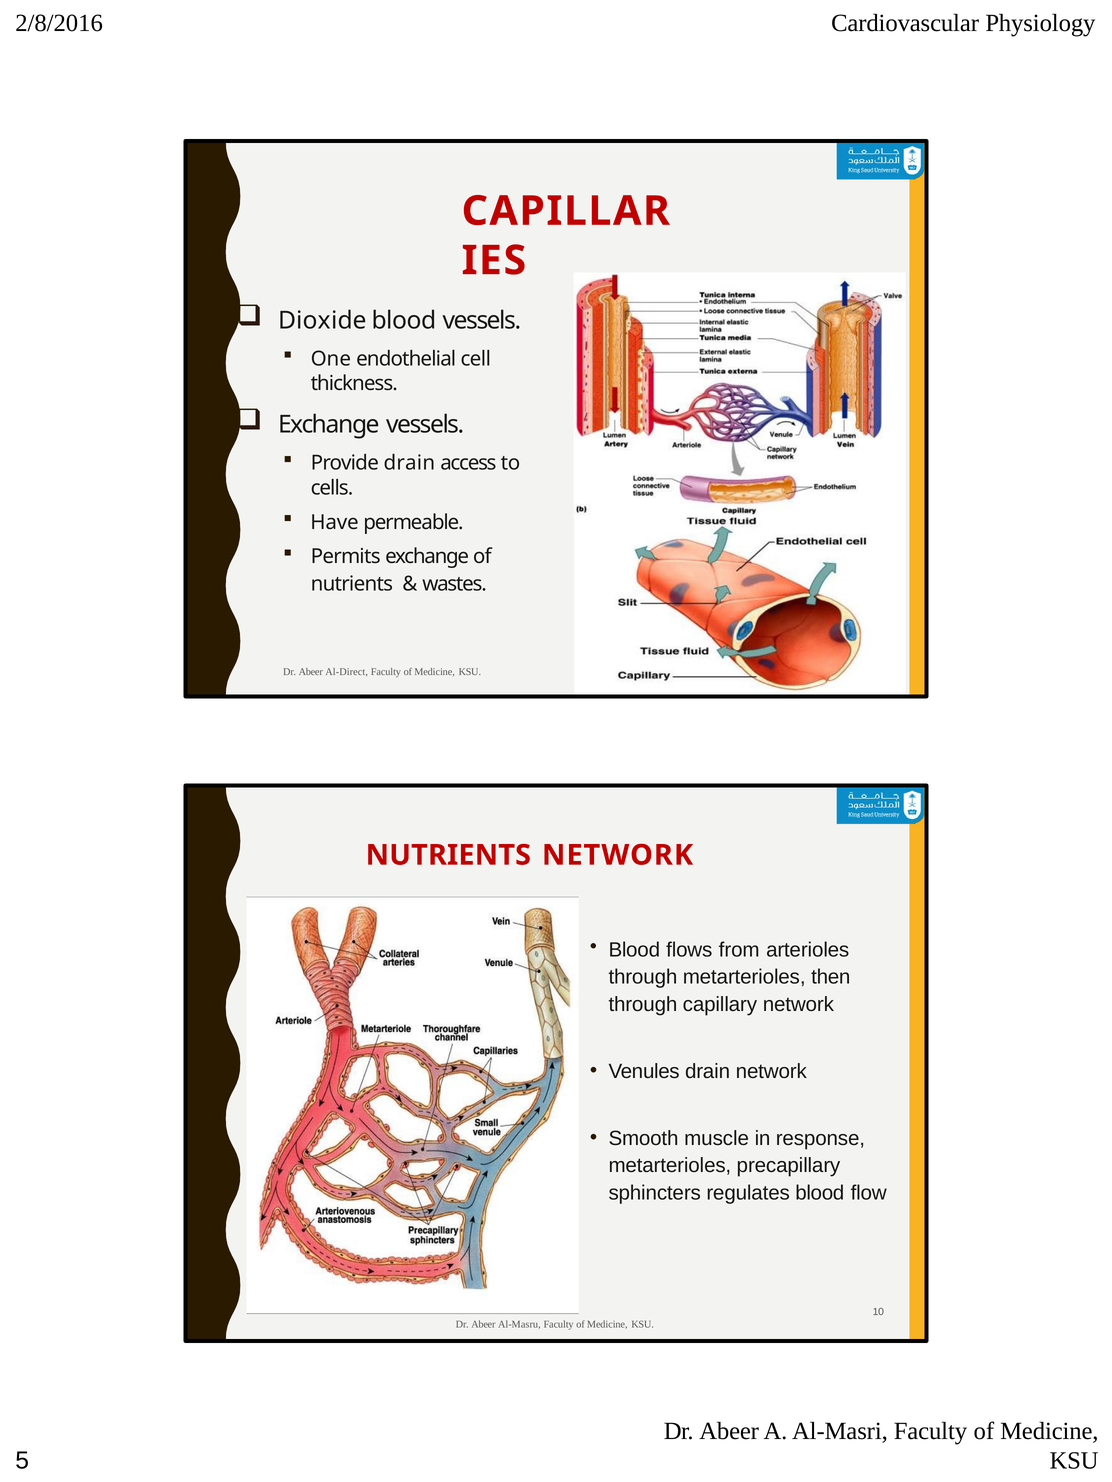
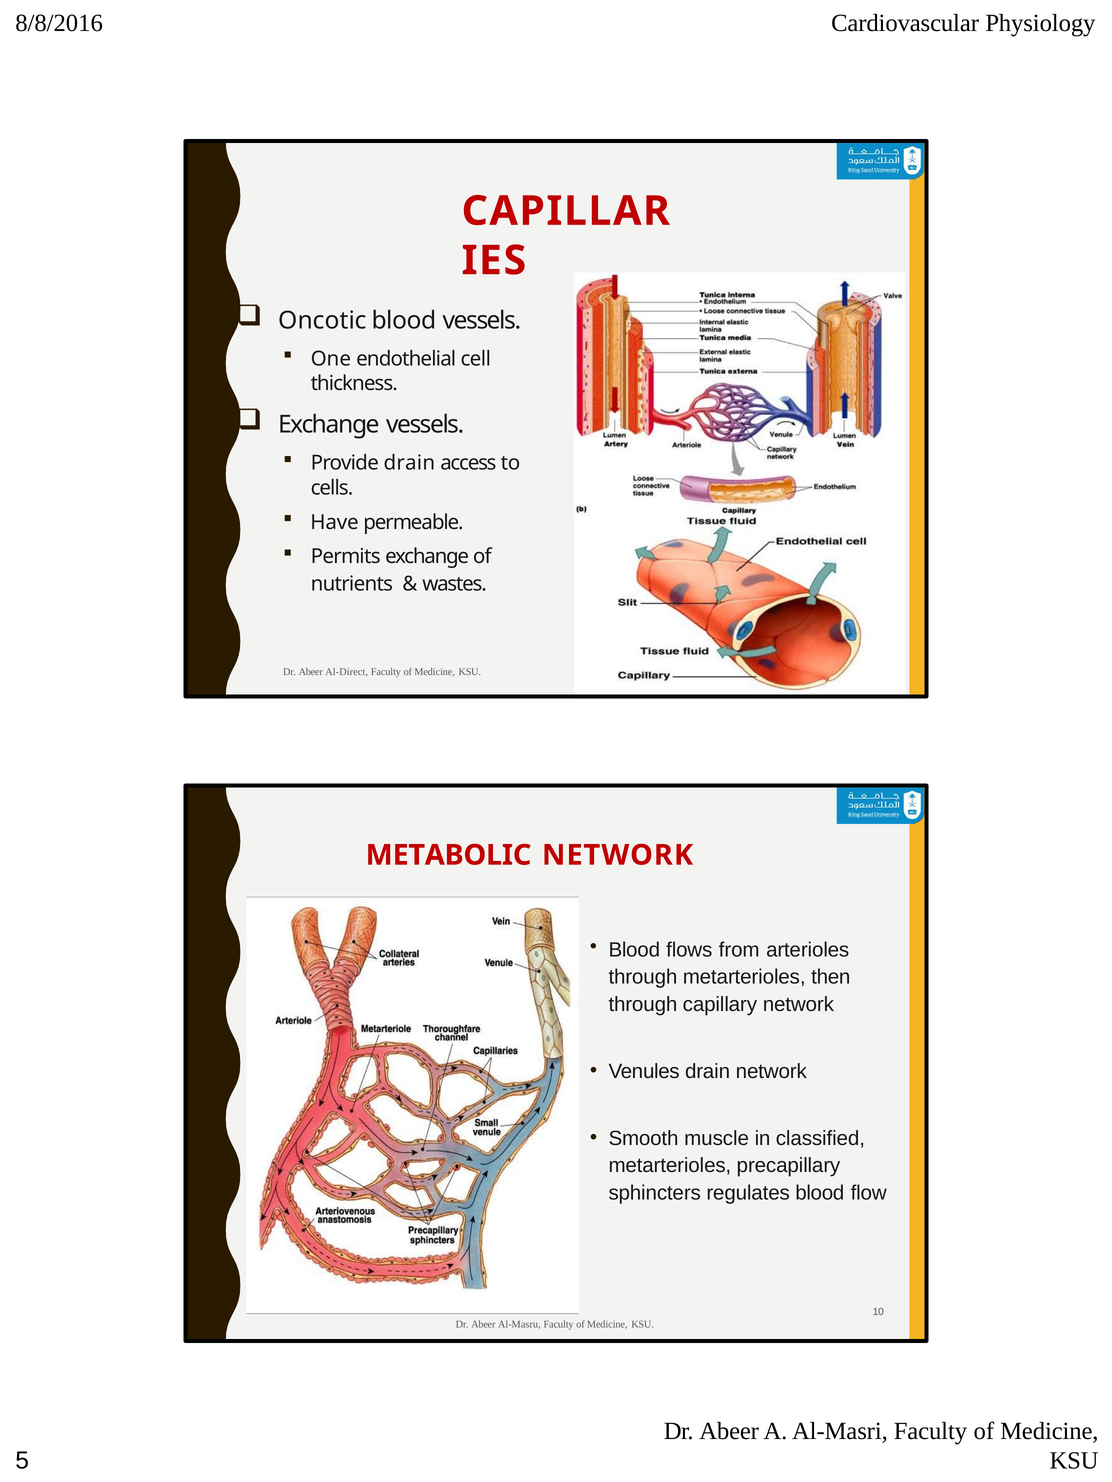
2/8/2016: 2/8/2016 -> 8/8/2016
Dioxide: Dioxide -> Oncotic
NUTRIENTS at (448, 856): NUTRIENTS -> METABOLIC
response: response -> classified
